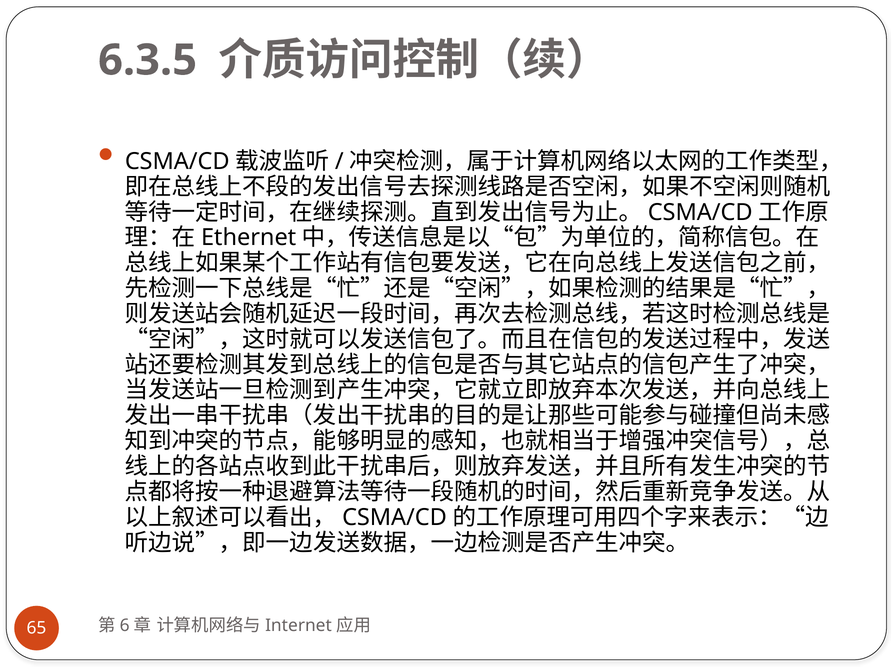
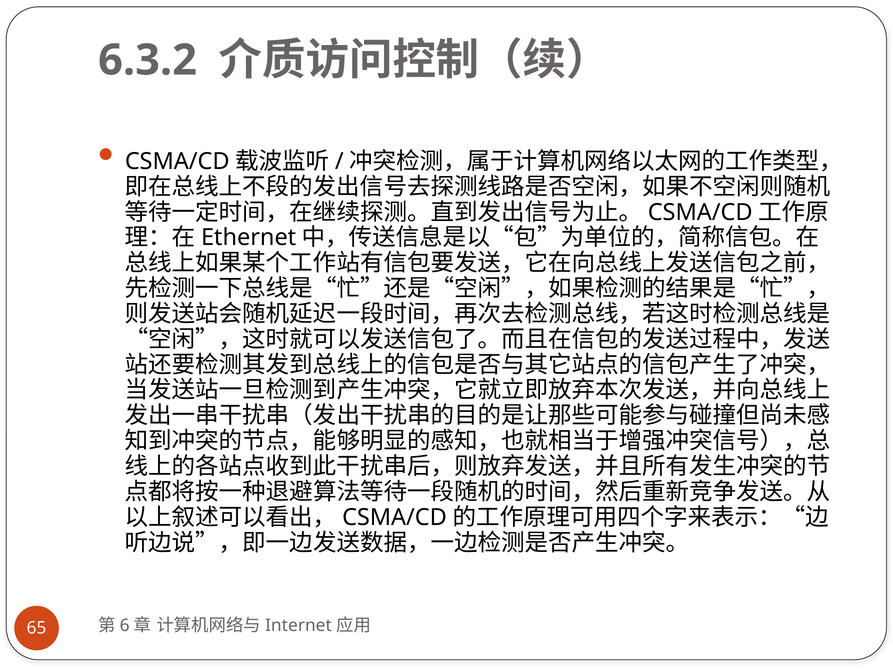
6.3.5: 6.3.5 -> 6.3.2
